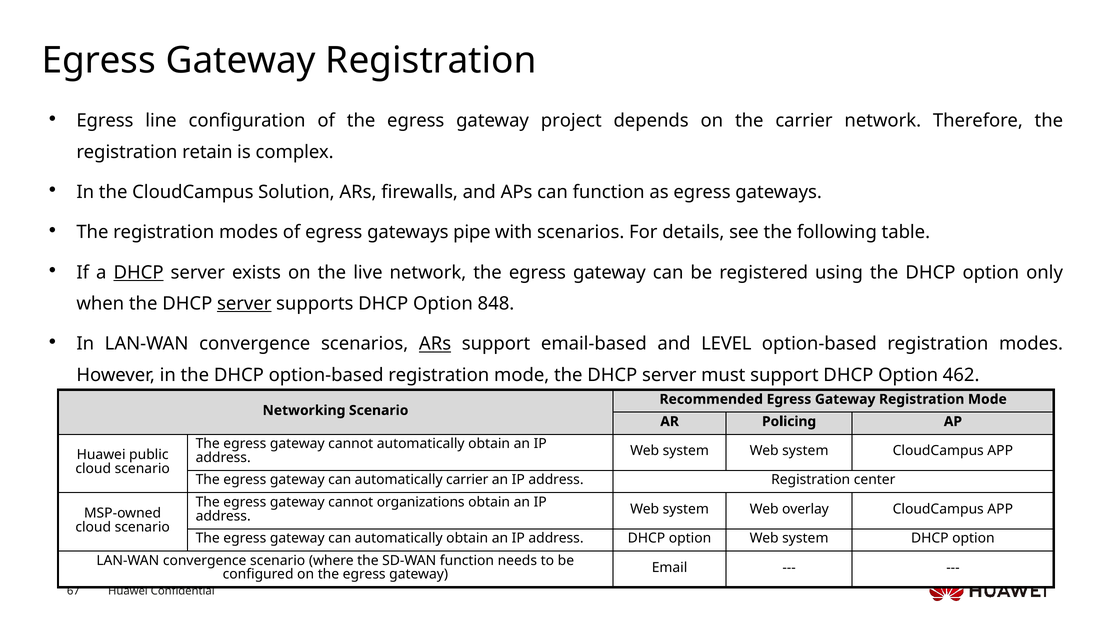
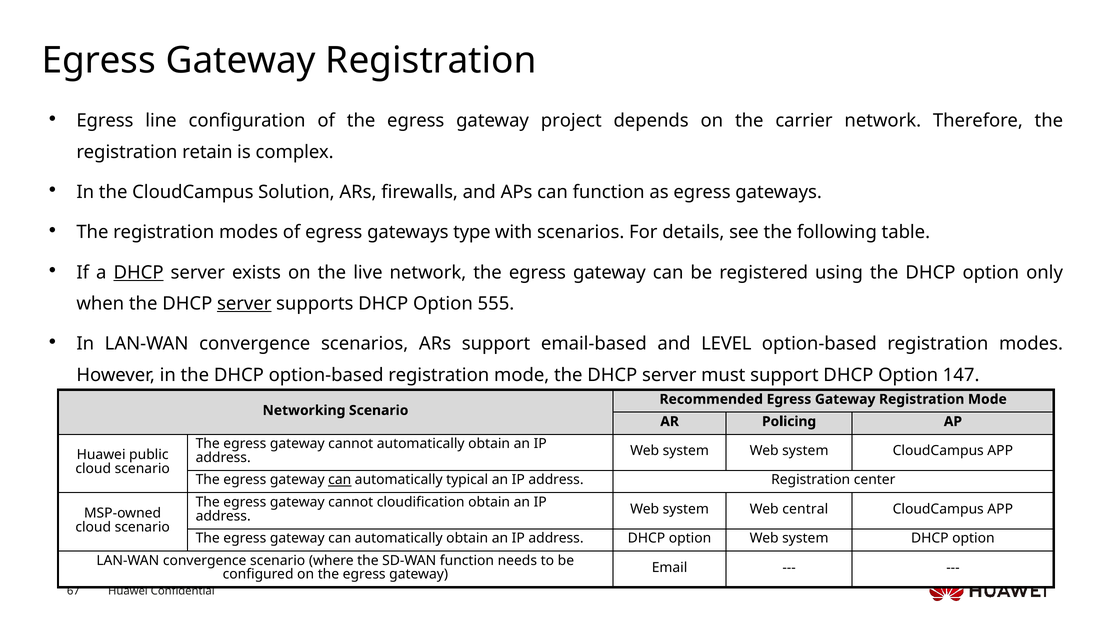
pipe: pipe -> type
848: 848 -> 555
ARs at (435, 344) underline: present -> none
462: 462 -> 147
can at (340, 480) underline: none -> present
automatically carrier: carrier -> typical
organizations: organizations -> cloudification
overlay: overlay -> central
